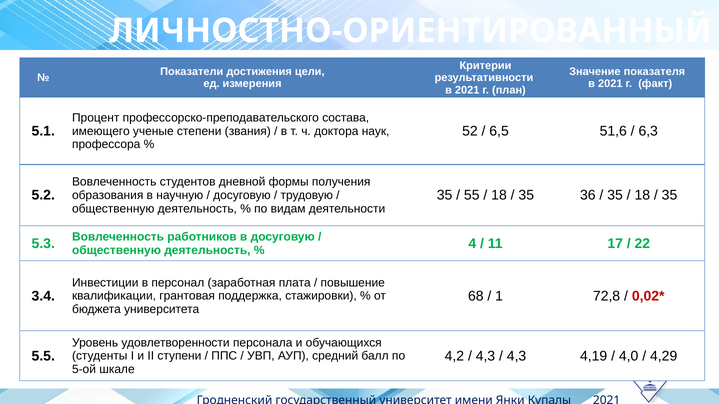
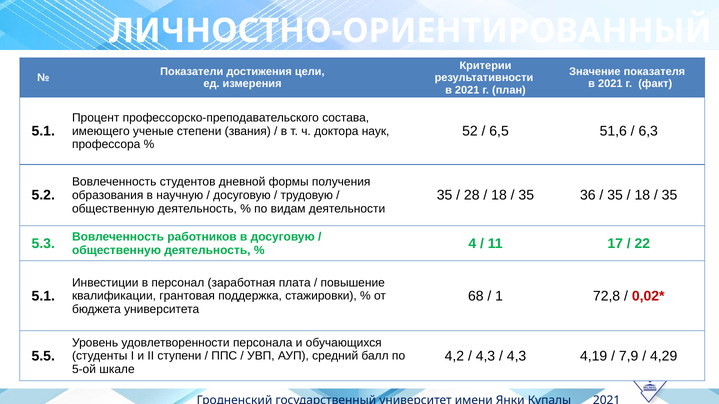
55: 55 -> 28
3.4 at (43, 296): 3.4 -> 5.1
4,0: 4,0 -> 7,9
